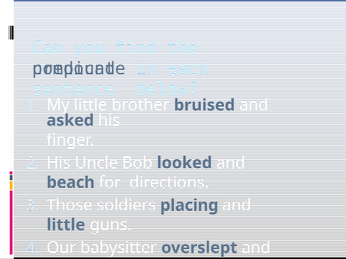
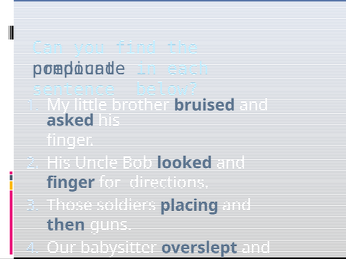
beach at (71, 183): beach -> finger
little at (66, 225): little -> then
